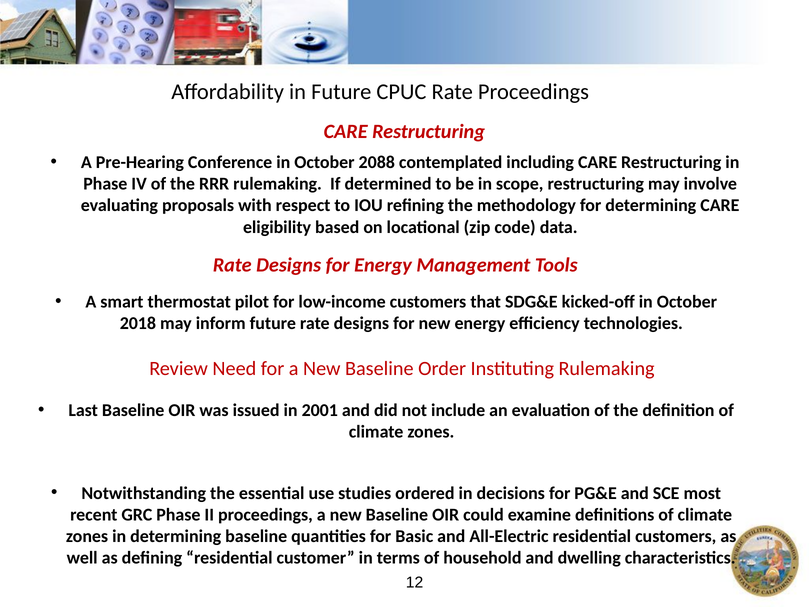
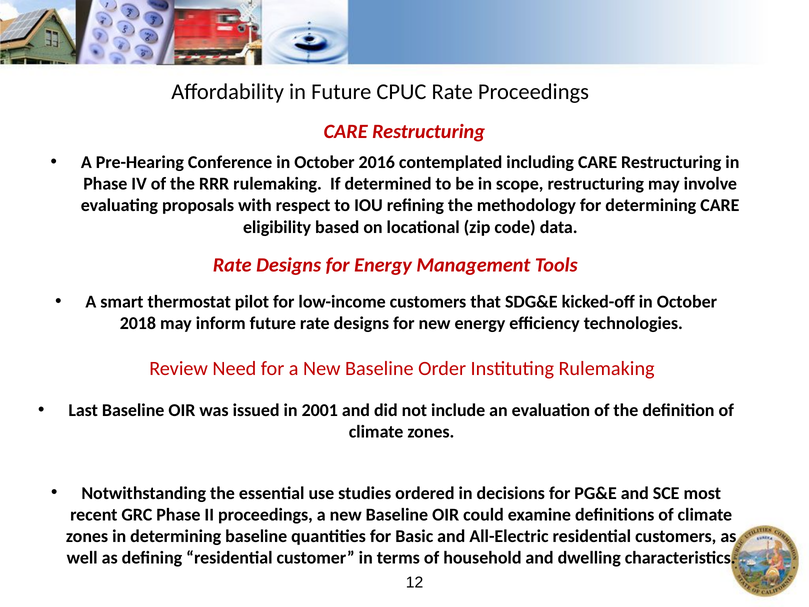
2088: 2088 -> 2016
